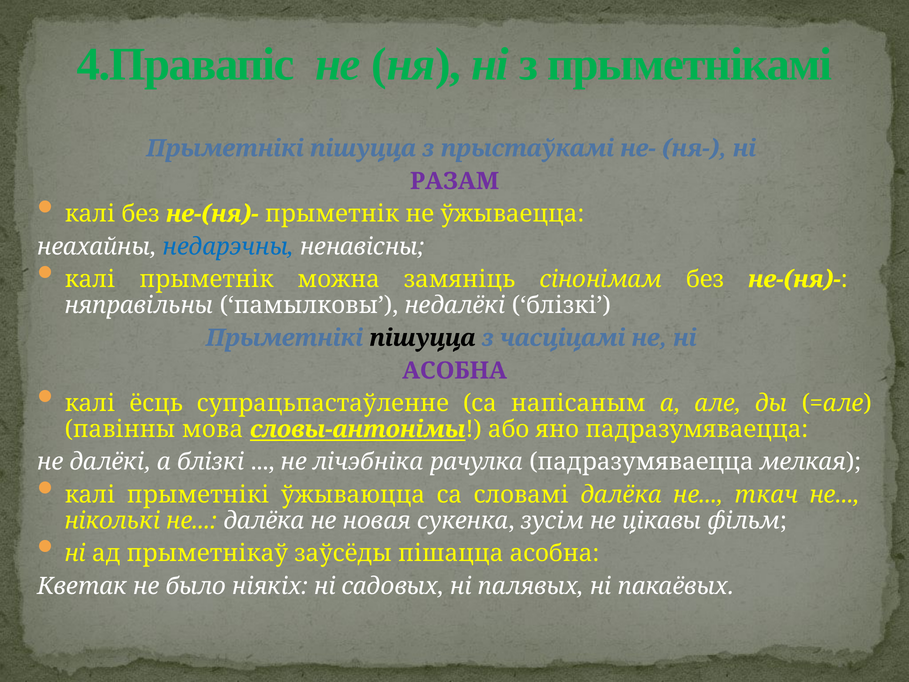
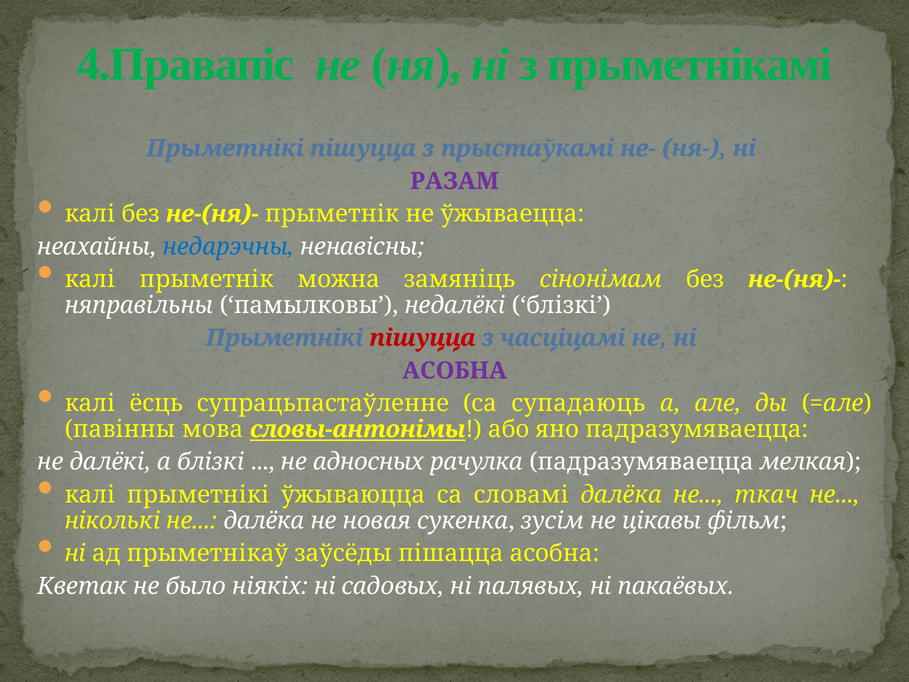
пішуцца at (422, 338) colour: black -> red
напісаным: напісаным -> супадаюць
лічэбніка: лічэбніка -> адносных
